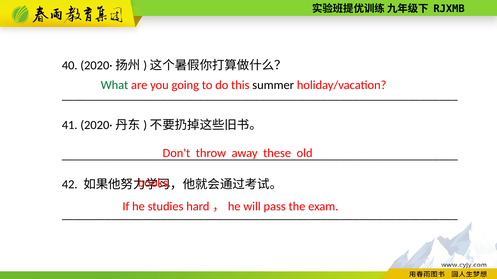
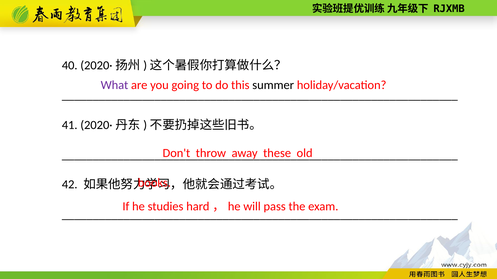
What colour: green -> purple
